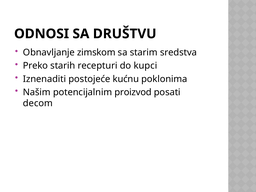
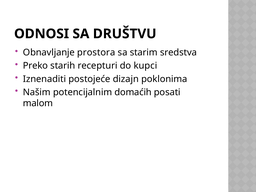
zimskom: zimskom -> prostora
kućnu: kućnu -> dizajn
proizvod: proizvod -> domaćih
decom: decom -> malom
